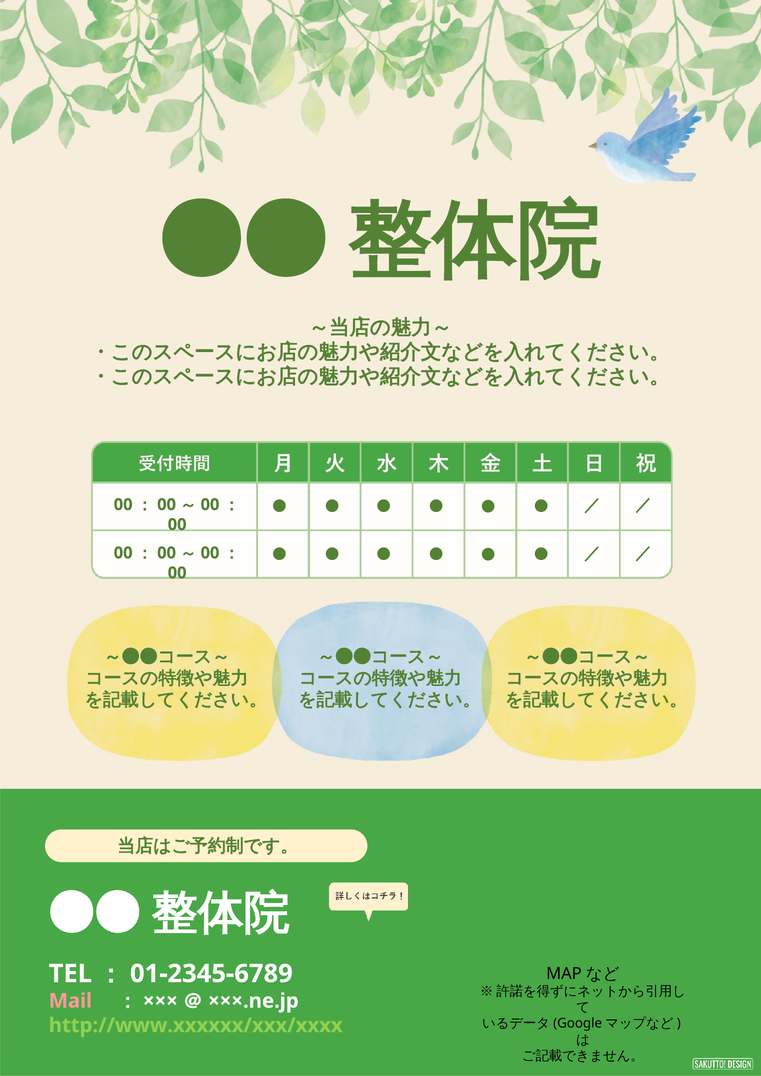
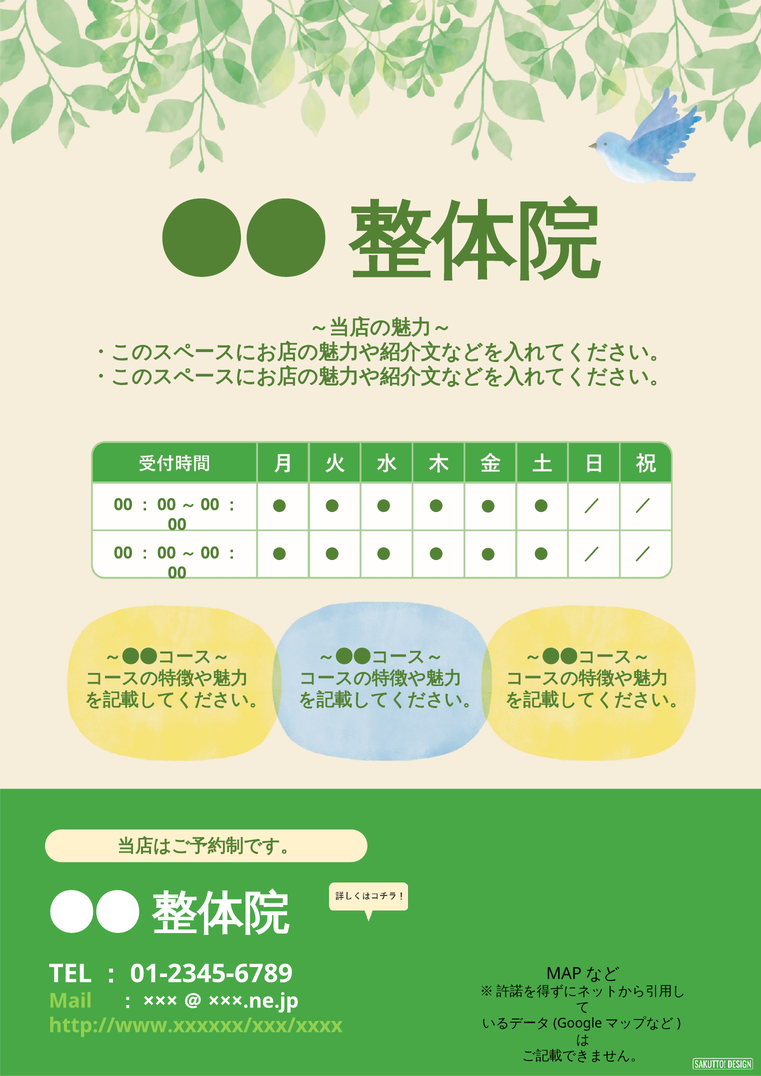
Mail colour: pink -> light green
